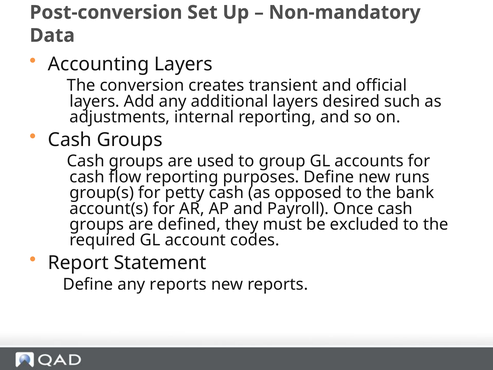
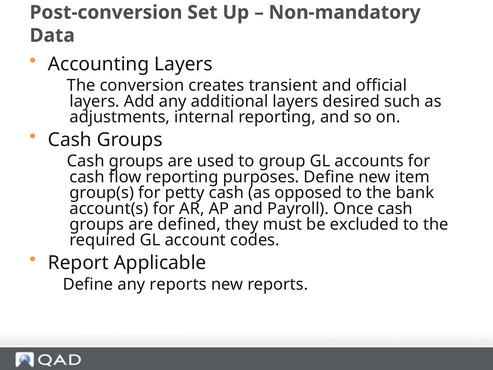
runs: runs -> item
Statement: Statement -> Applicable
